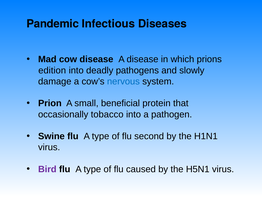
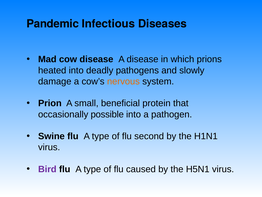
edition: edition -> heated
nervous colour: blue -> orange
tobacco: tobacco -> possible
